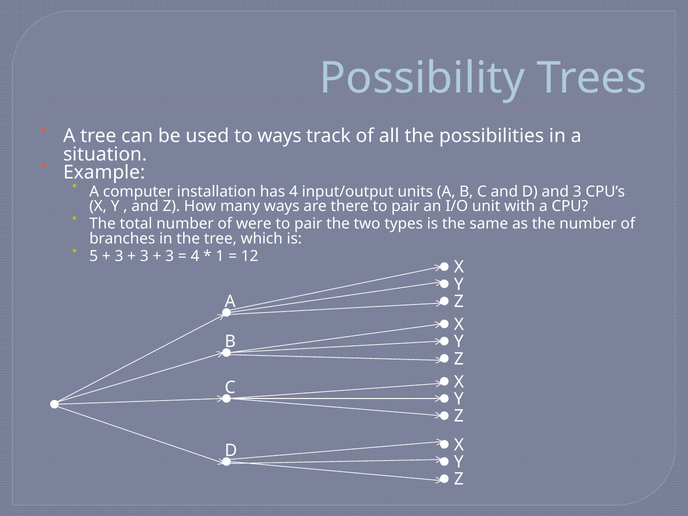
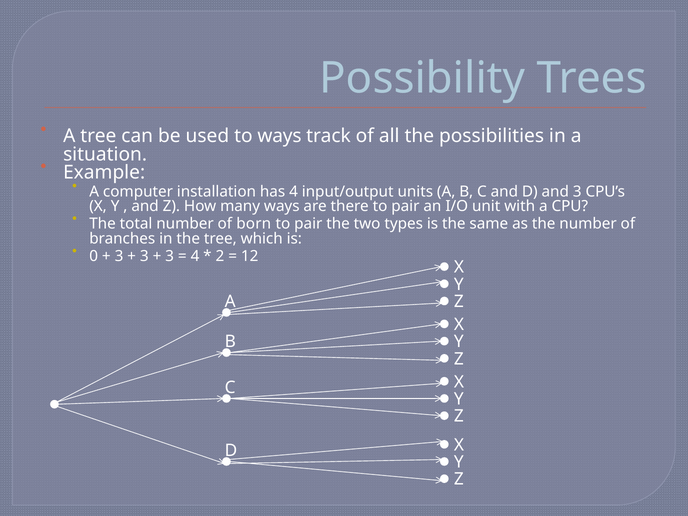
were: were -> born
5: 5 -> 0
1: 1 -> 2
